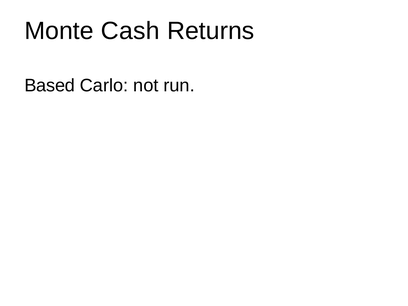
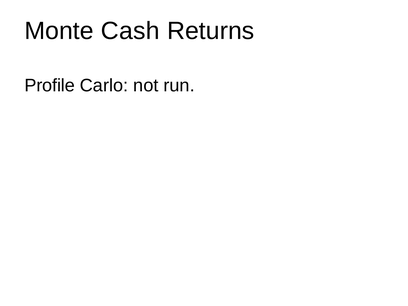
Based: Based -> Profile
